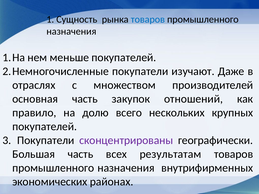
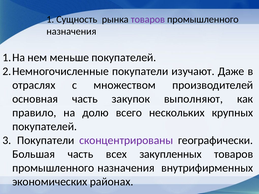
товаров at (148, 19) colour: blue -> purple
отношений: отношений -> выполняют
результатам: результатам -> закупленных
